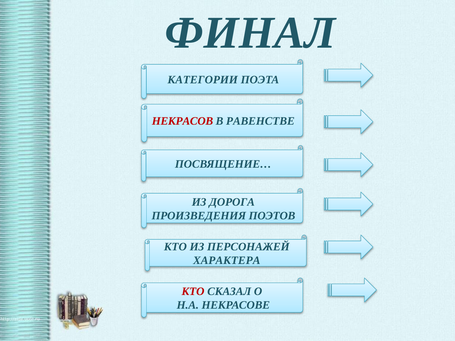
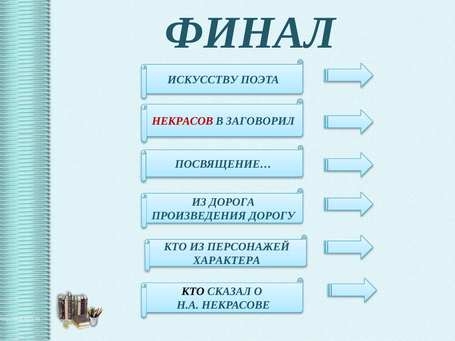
КАТЕГОРИИ: КАТЕГОРИИ -> ИСКУССТВУ
РАВЕНСТВЕ: РАВЕНСТВЕ -> ЗАГОВОРИЛ
ПОЭТОВ: ПОЭТОВ -> ДОРОГУ
КТО at (193, 292) colour: red -> black
